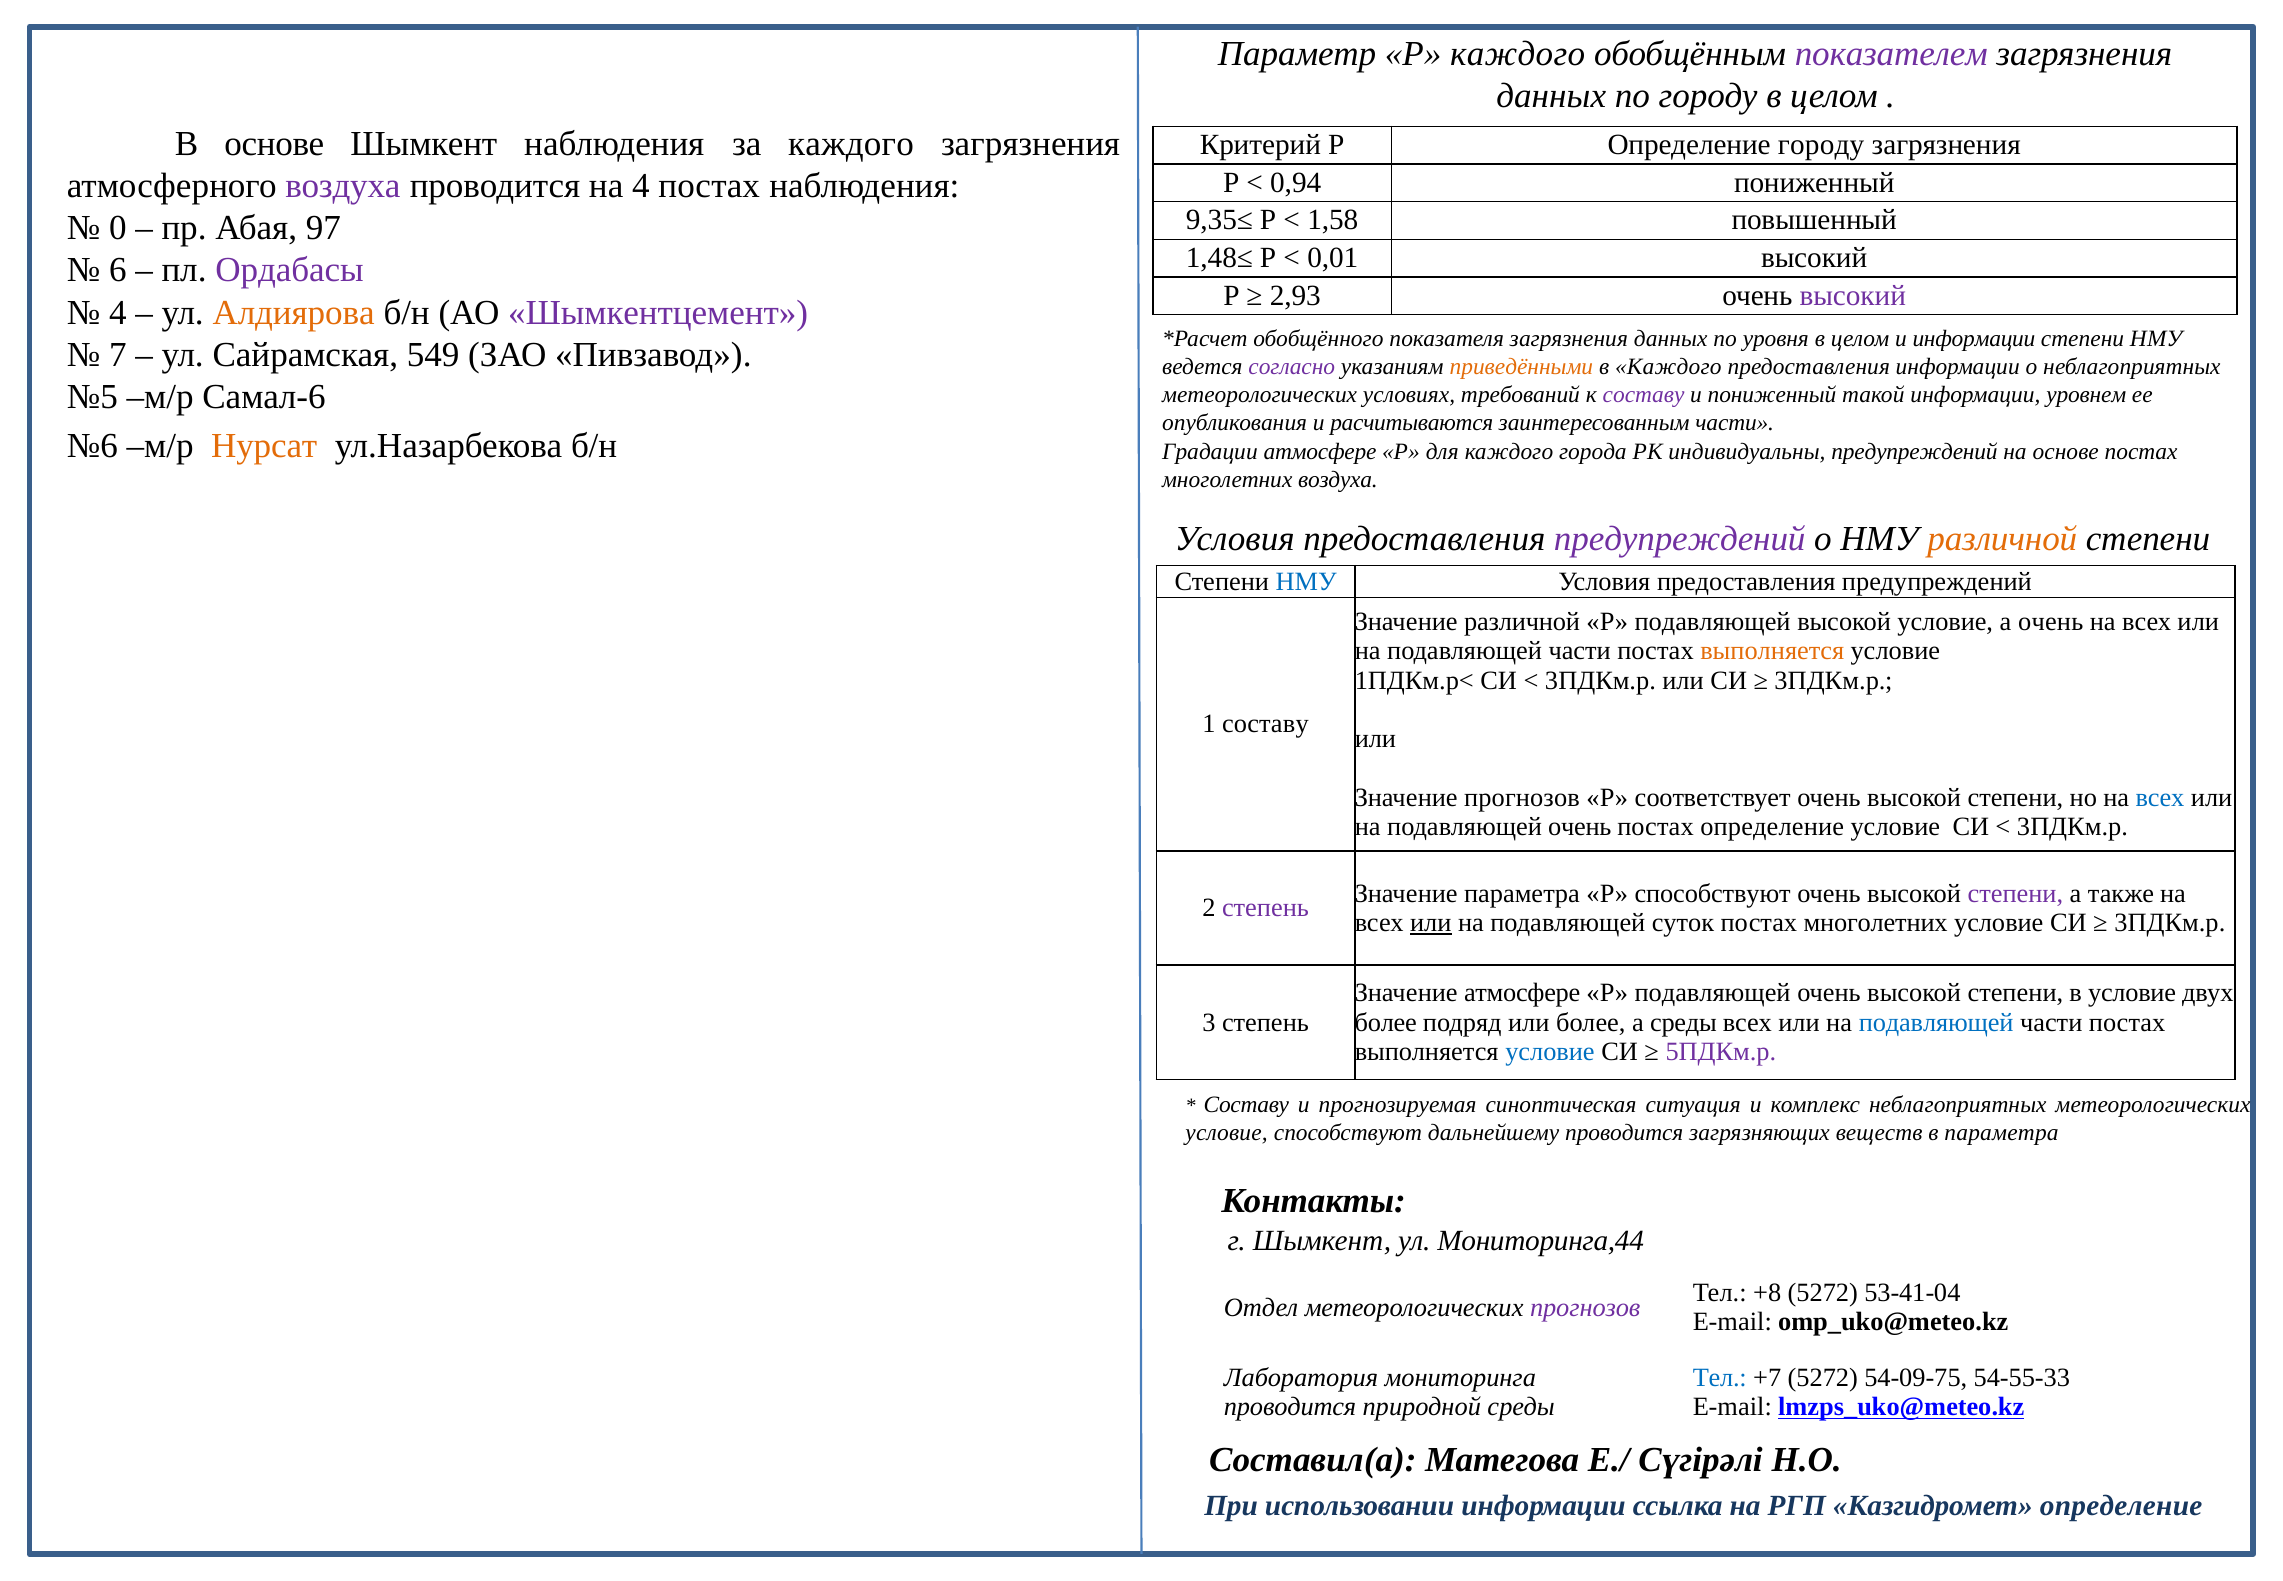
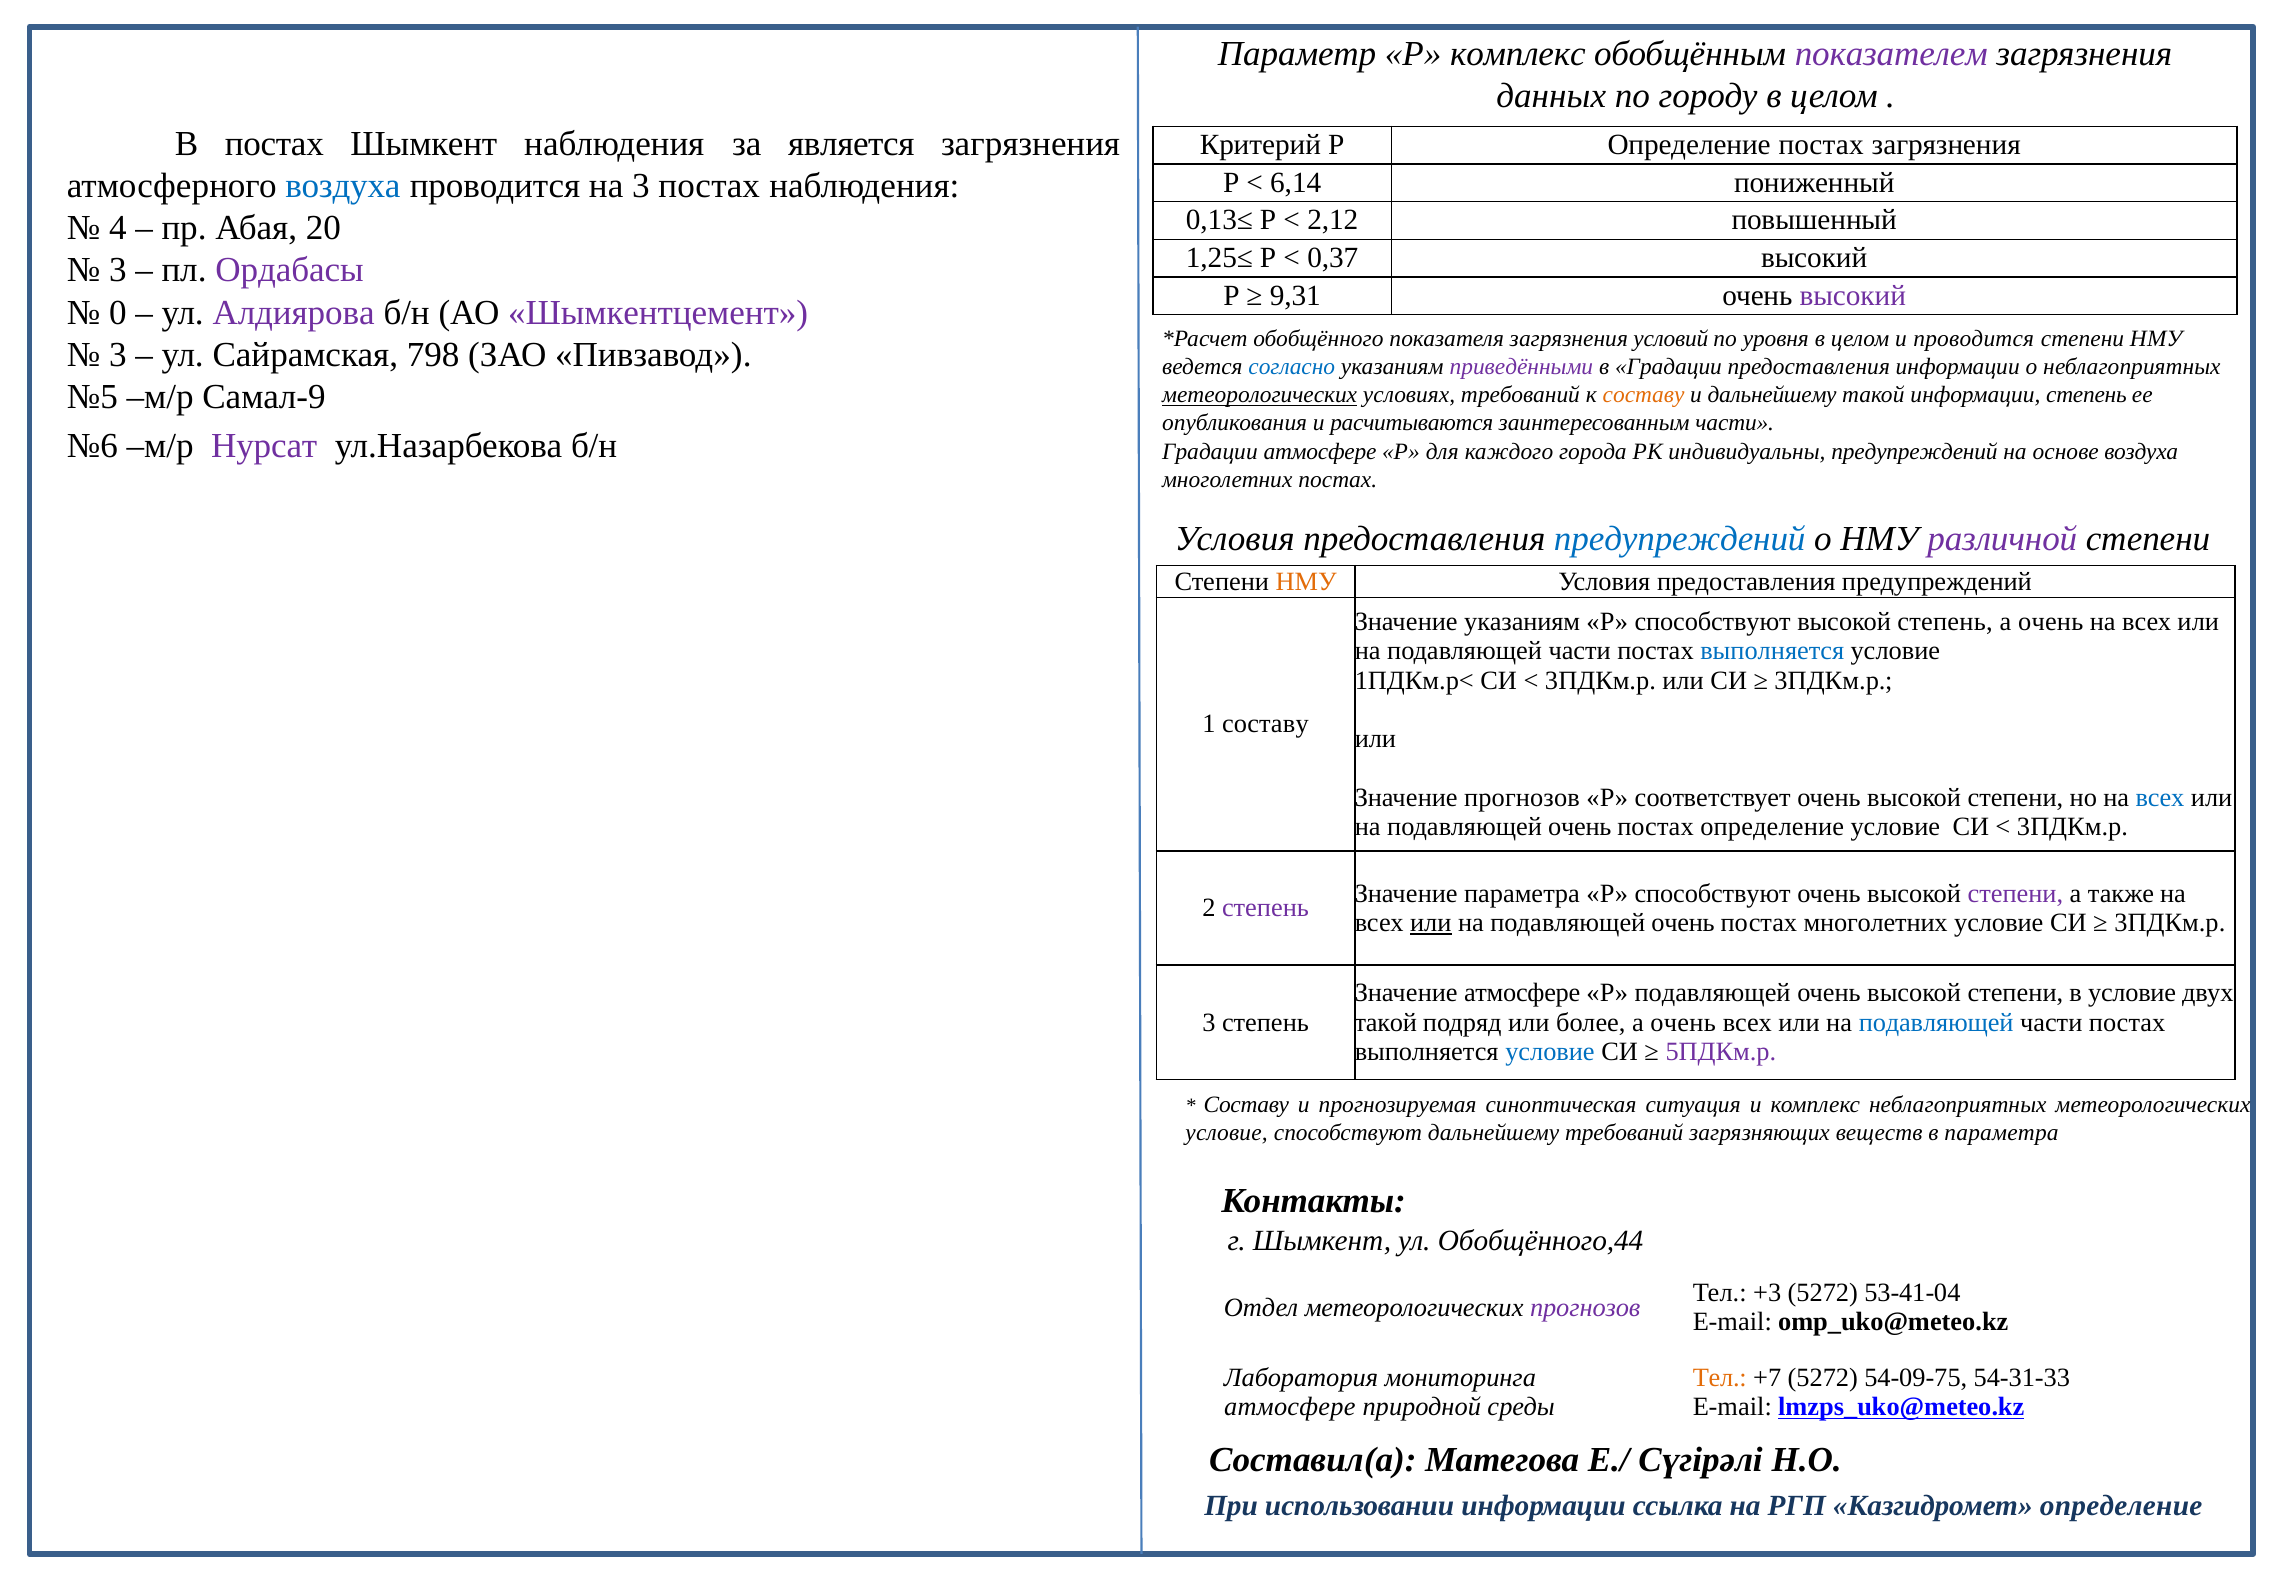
Р каждого: каждого -> комплекс
В основе: основе -> постах
за каждого: каждого -> является
Определение городу: городу -> постах
0,94: 0,94 -> 6,14
воздуха at (343, 186) colour: purple -> blue
на 4: 4 -> 3
9,35≤: 9,35≤ -> 0,13≤
1,58: 1,58 -> 2,12
0: 0 -> 4
97: 97 -> 20
1,48≤: 1,48≤ -> 1,25≤
0,01: 0,01 -> 0,37
6 at (118, 270): 6 -> 3
2,93: 2,93 -> 9,31
4 at (118, 312): 4 -> 0
Алдиярова colour: orange -> purple
показателя загрязнения данных: данных -> условий
и информации: информации -> проводится
7 at (118, 354): 7 -> 3
549: 549 -> 798
согласно colour: purple -> blue
приведёнными colour: orange -> purple
в Каждого: Каждого -> Градации
Самал-6: Самал-6 -> Самал-9
метеорологических at (1260, 395) underline: none -> present
составу at (1644, 395) colour: purple -> orange
и пониженный: пониженный -> дальнейшему
информации уровнем: уровнем -> степень
Нурсат colour: orange -> purple
основе постах: постах -> воздуха
многолетних воздуха: воздуха -> постах
предупреждений at (1680, 538) colour: purple -> blue
различной at (2002, 538) colour: orange -> purple
НМУ at (1306, 581) colour: blue -> orange
Значение различной: различной -> указаниям
подавляющей at (1713, 622): подавляющей -> способствуют
высокой условие: условие -> степень
выполняется at (1772, 651) colour: orange -> blue
суток at (1683, 923): суток -> очень
более at (1386, 1022): более -> такой
более а среды: среды -> очень
дальнейшему проводится: проводится -> требований
Мониторинга,44: Мониторинга,44 -> Обобщённого,44
+8: +8 -> +3
Тел at (1720, 1377) colour: blue -> orange
54-55-33: 54-55-33 -> 54-31-33
проводится at (1290, 1406): проводится -> атмосфере
